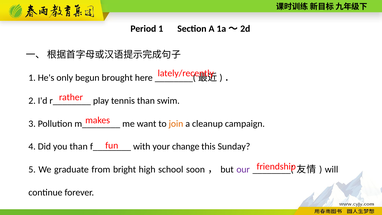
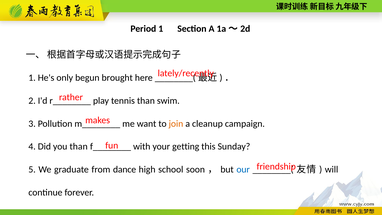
change: change -> getting
bright: bright -> dance
our colour: purple -> blue
